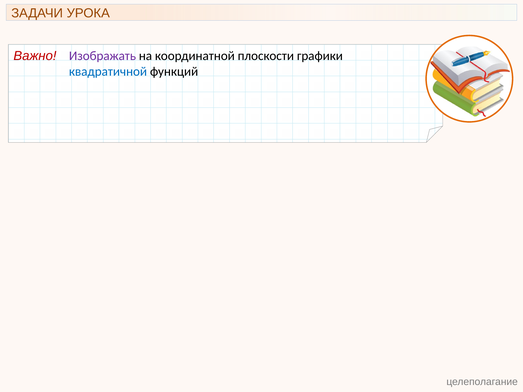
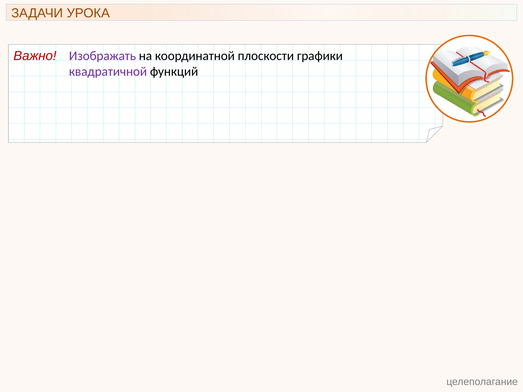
квадратичной colour: blue -> purple
